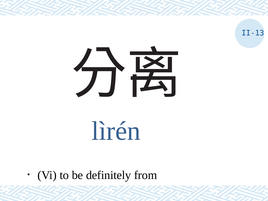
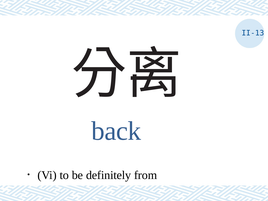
lìrén: lìrén -> back
